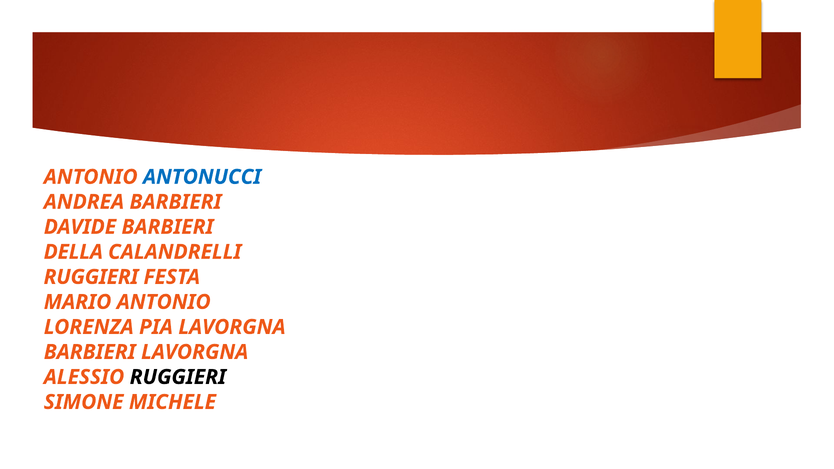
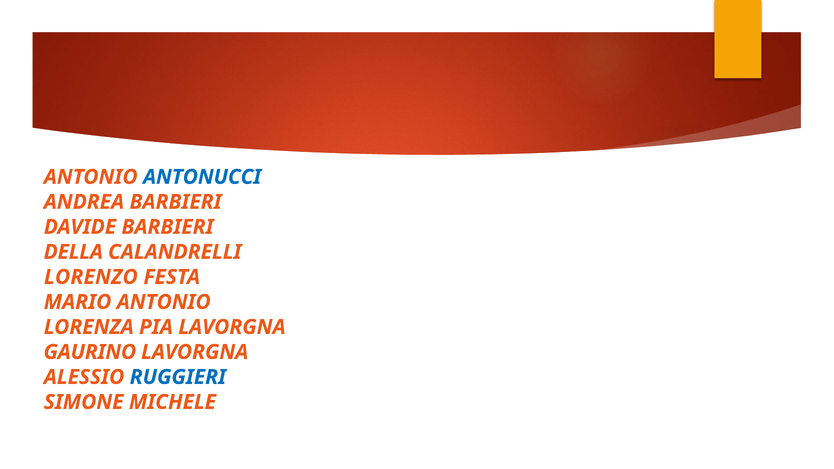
RUGGIERI at (91, 277): RUGGIERI -> LORENZO
BARBIERI at (90, 352): BARBIERI -> GAURINO
RUGGIERI at (178, 377) colour: black -> blue
